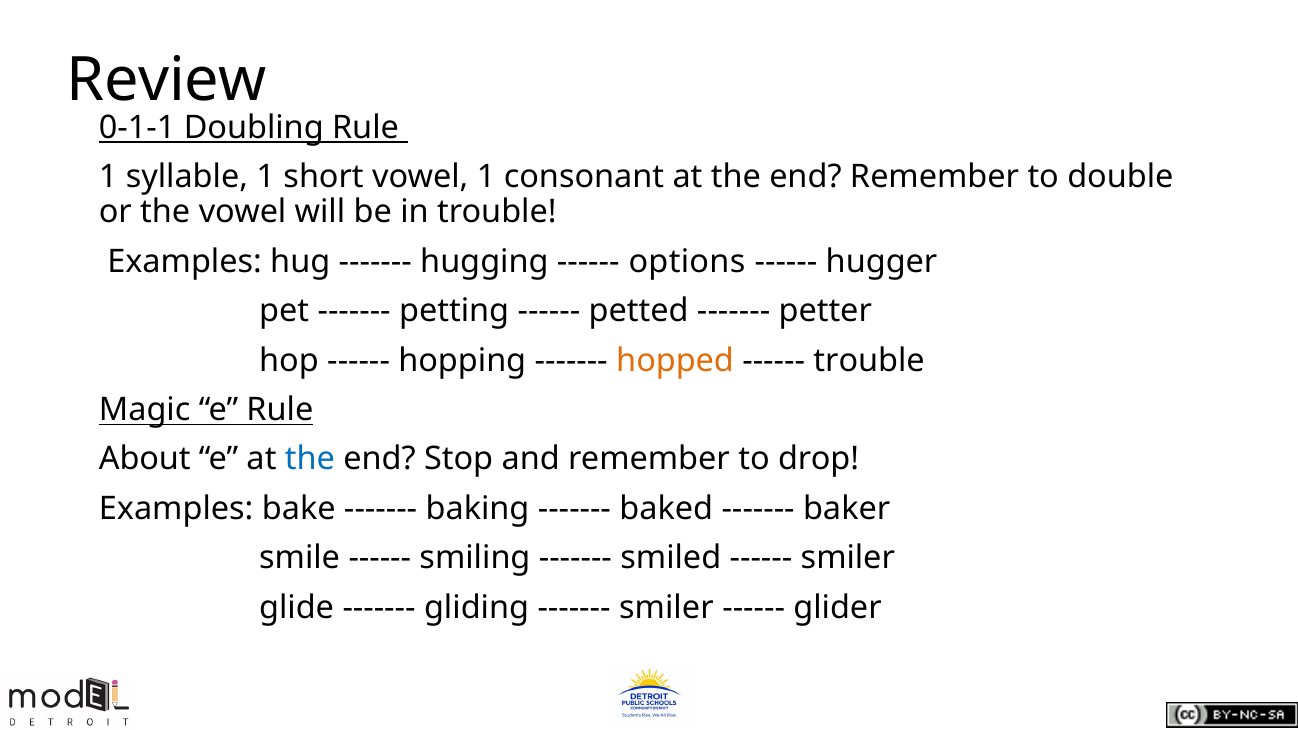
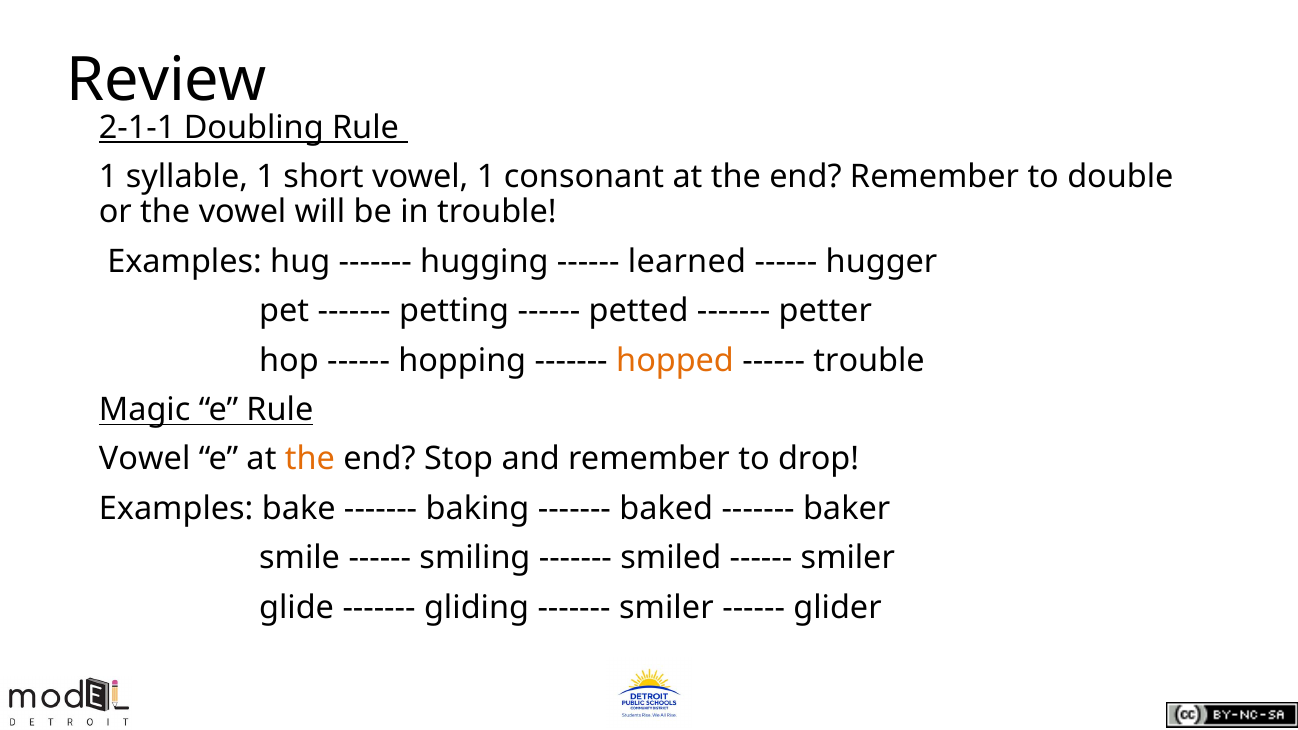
0-1-1: 0-1-1 -> 2-1-1
options: options -> learned
About at (145, 459): About -> Vowel
the at (310, 459) colour: blue -> orange
